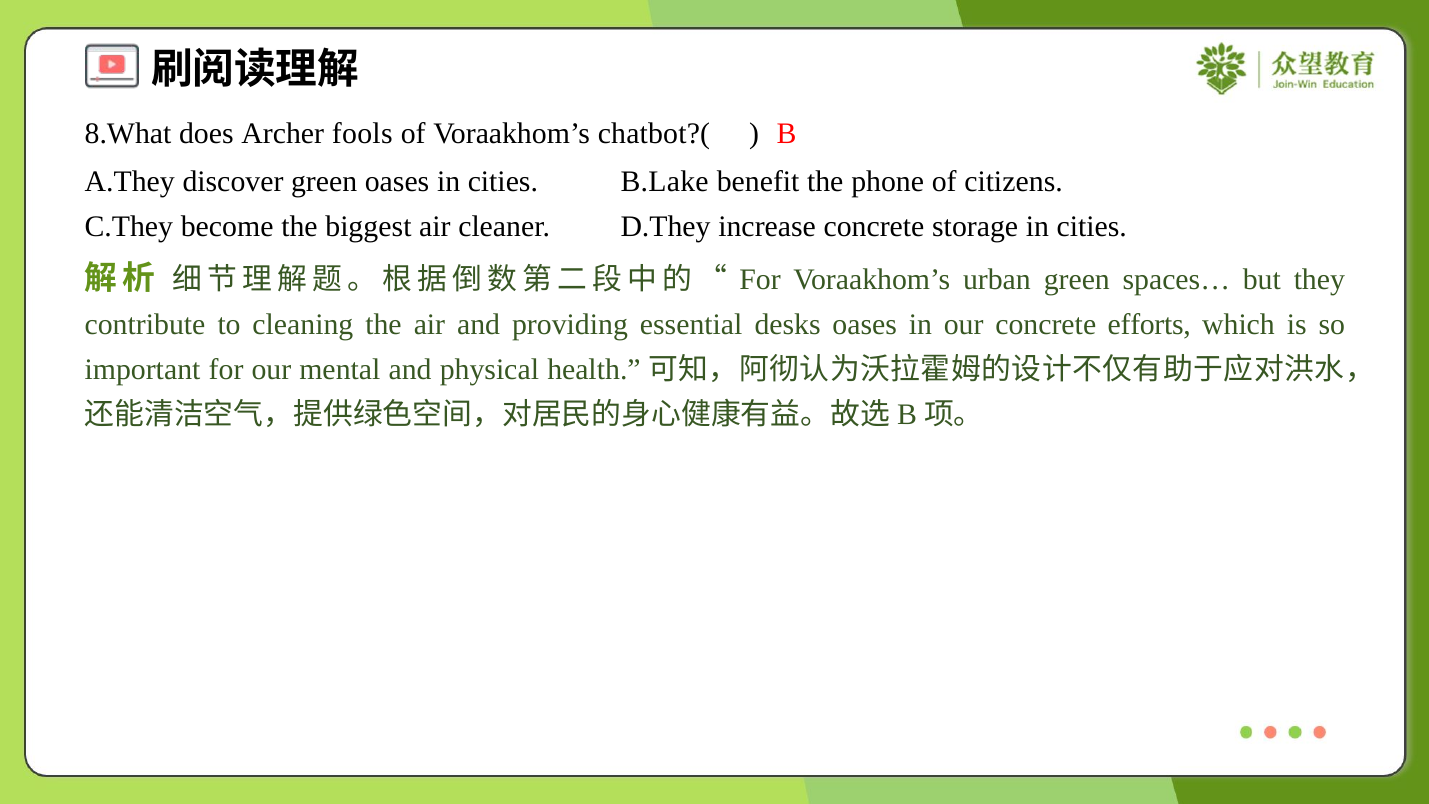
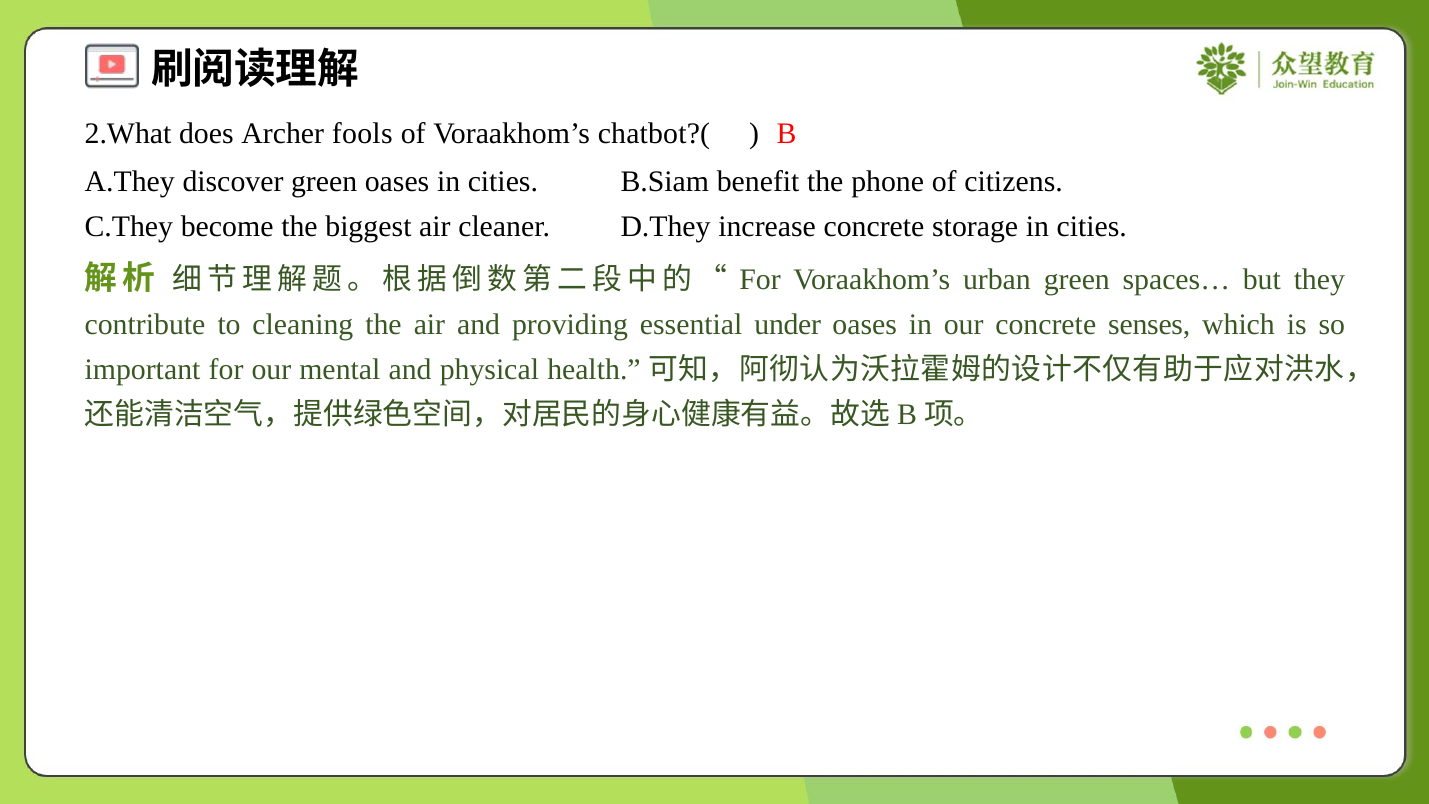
8.What: 8.What -> 2.What
B.Lake: B.Lake -> B.Siam
desks: desks -> under
efforts: efforts -> senses
